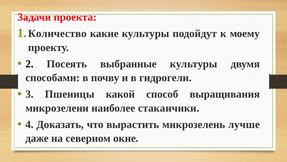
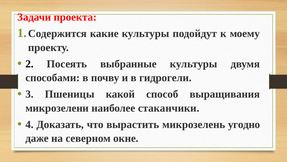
Количество: Количество -> Содержится
лучше: лучше -> угодно
